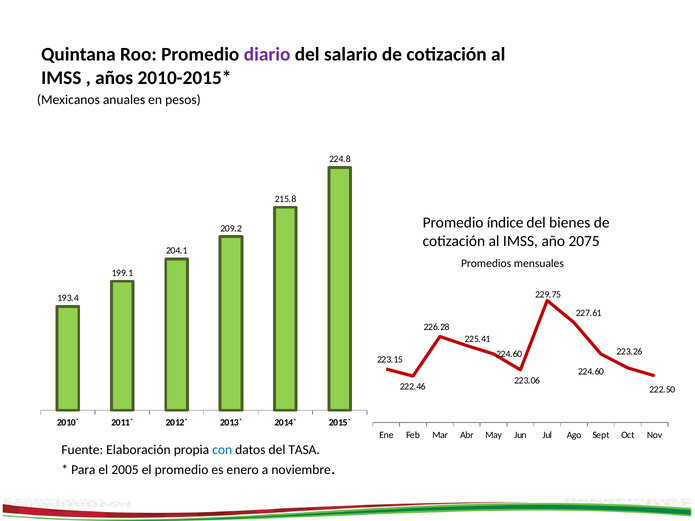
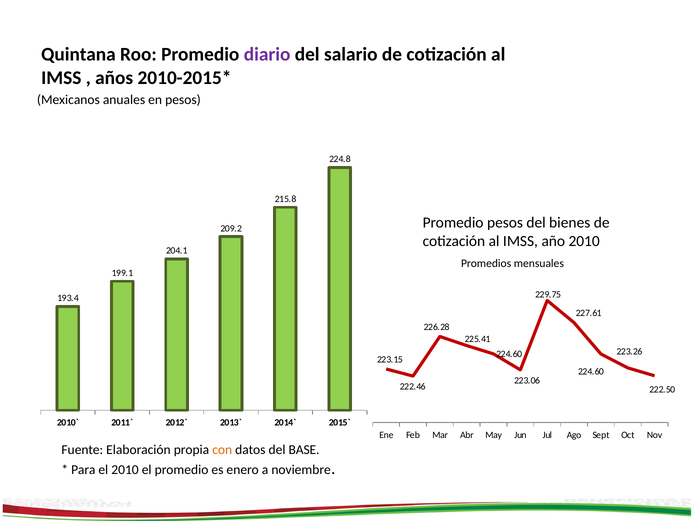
Promedio índice: índice -> pesos
año 2075: 2075 -> 2010
con colour: blue -> orange
TASA: TASA -> BASE
el 2005: 2005 -> 2010
